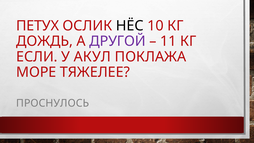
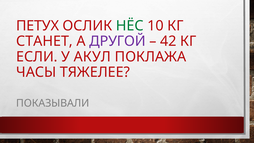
НЁС colour: black -> green
ДОЖДЬ: ДОЖДЬ -> СТАНЕТ
11: 11 -> 42
МОРЕ: МОРЕ -> ЧАСЫ
ПРОСНУЛОСЬ: ПРОСНУЛОСЬ -> ПОКАЗЫВАЛИ
